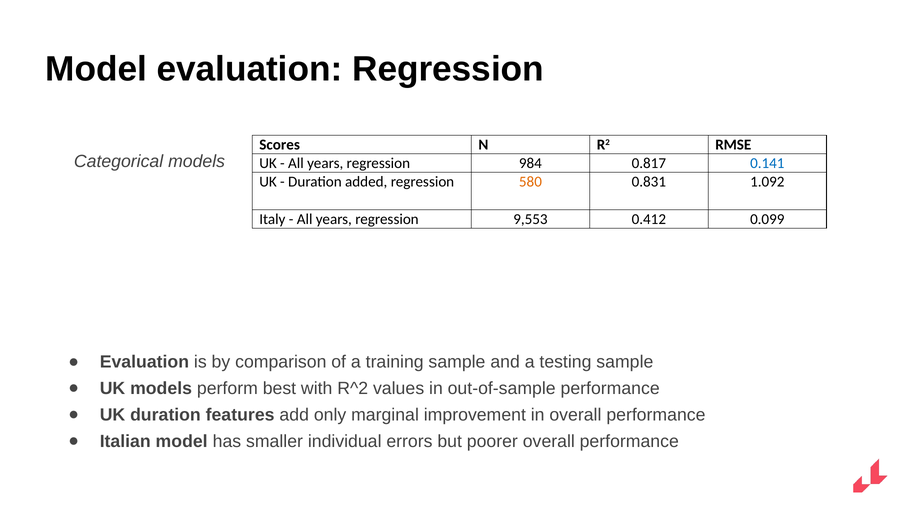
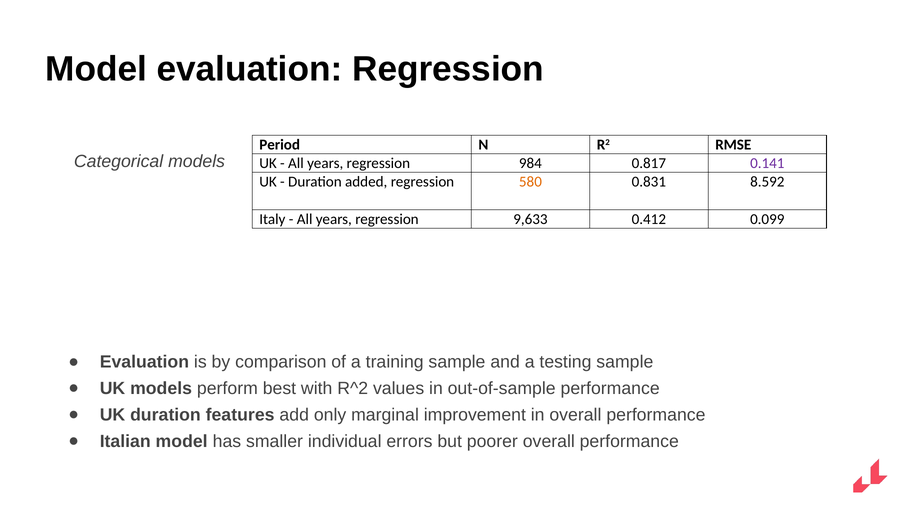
Scores: Scores -> Period
0.141 colour: blue -> purple
1.092: 1.092 -> 8.592
9,553: 9,553 -> 9,633
